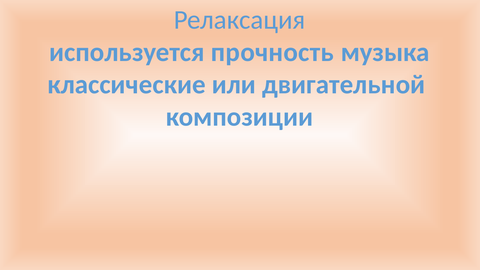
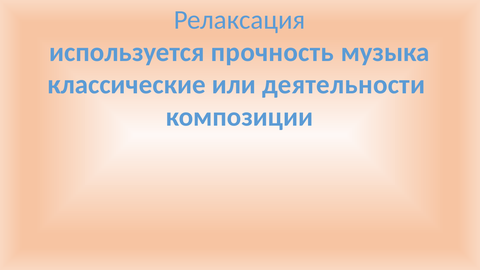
двигательной: двигательной -> деятельности
